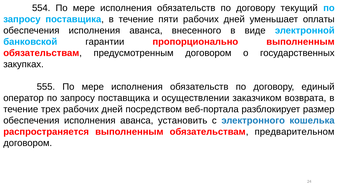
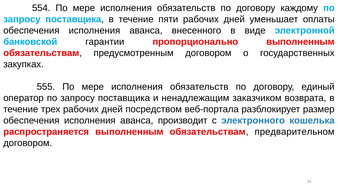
текущий: текущий -> каждому
осуществлении: осуществлении -> ненадлежащим
установить: установить -> производит
